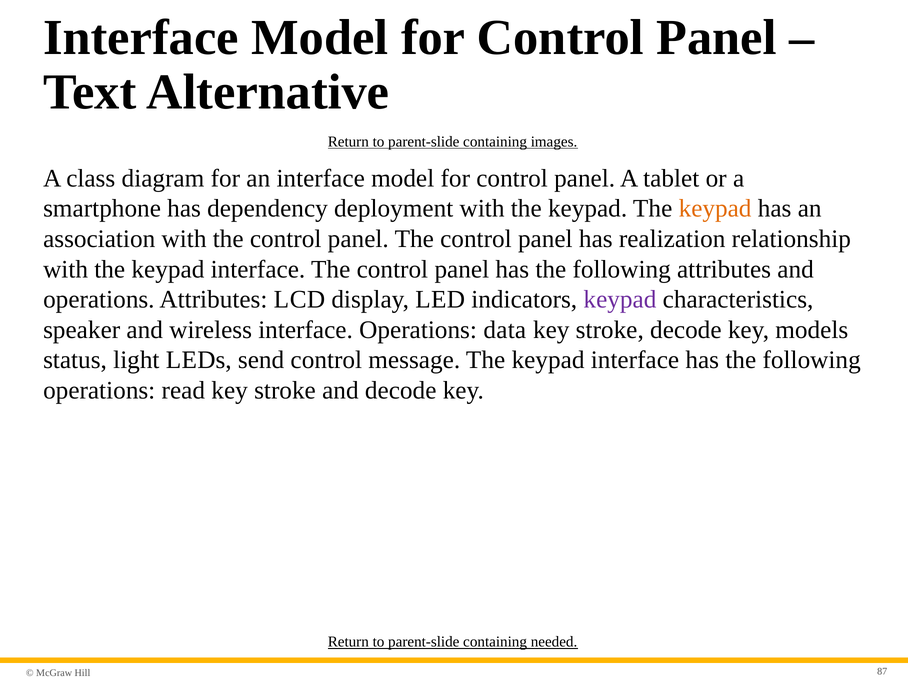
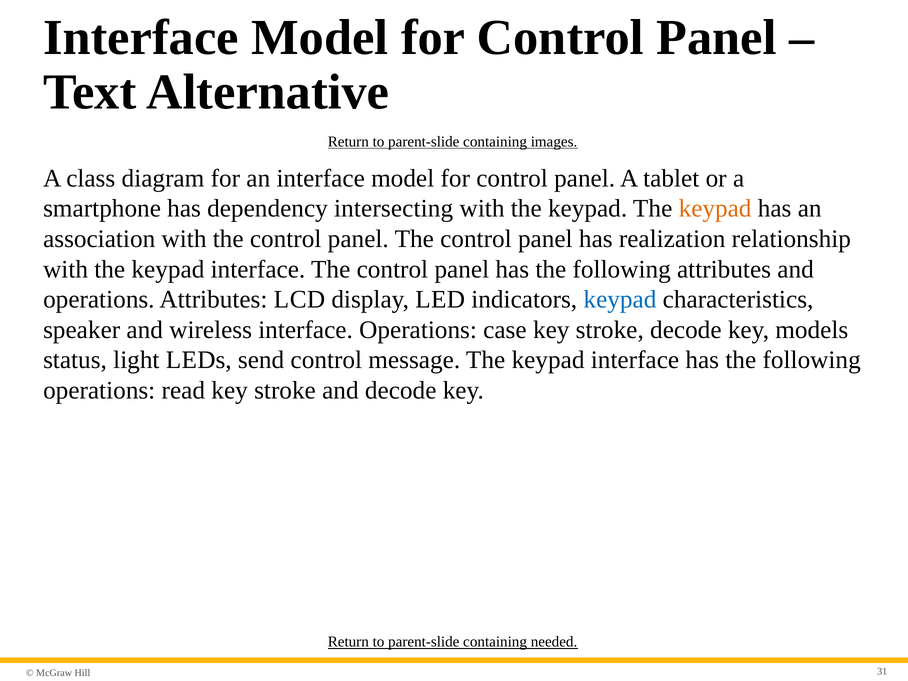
deployment: deployment -> intersecting
keypad at (620, 299) colour: purple -> blue
data: data -> case
87: 87 -> 31
